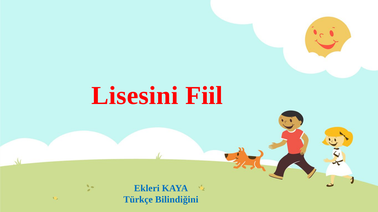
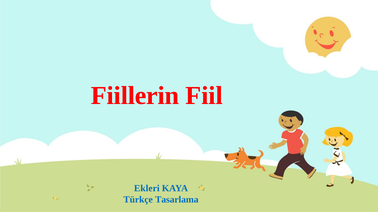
Lisesini: Lisesini -> Fiillerin
Bilindiğini: Bilindiğini -> Tasarlama
